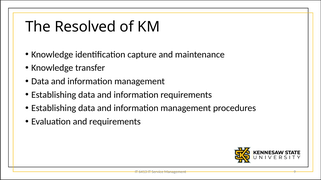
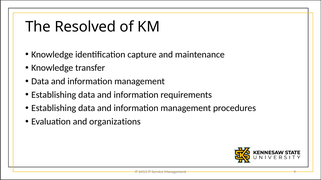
and requirements: requirements -> organizations
